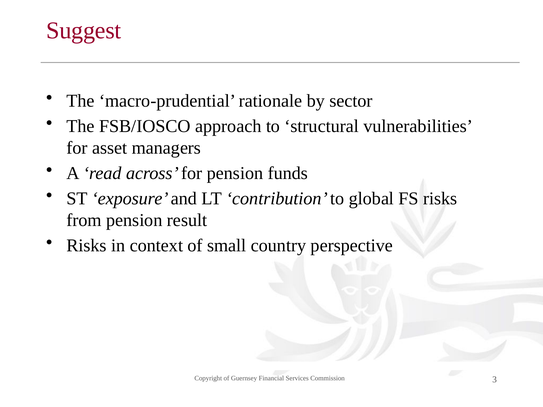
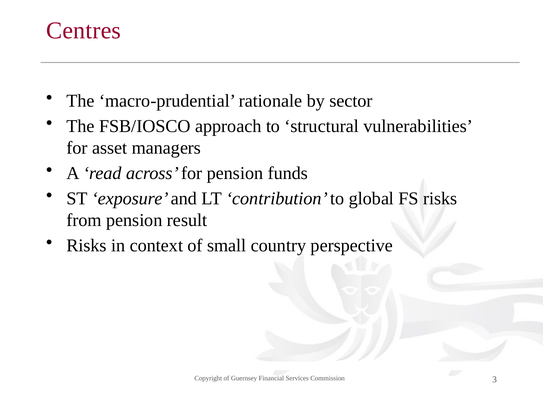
Suggest: Suggest -> Centres
